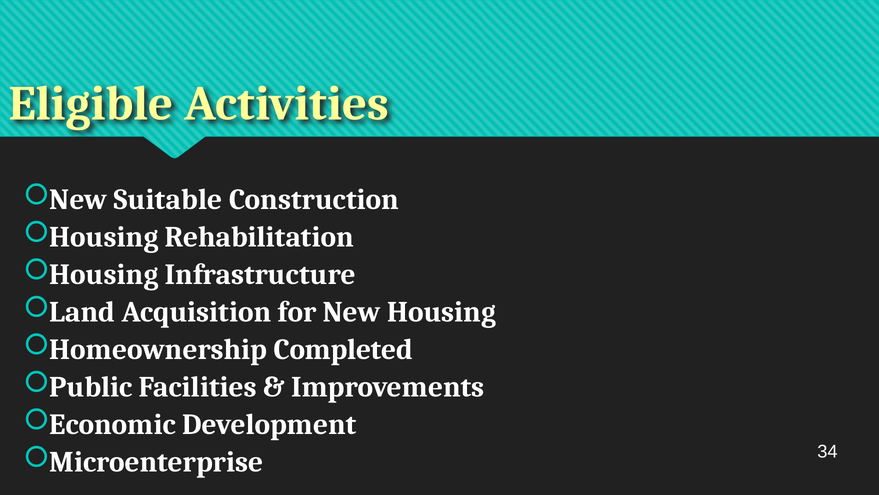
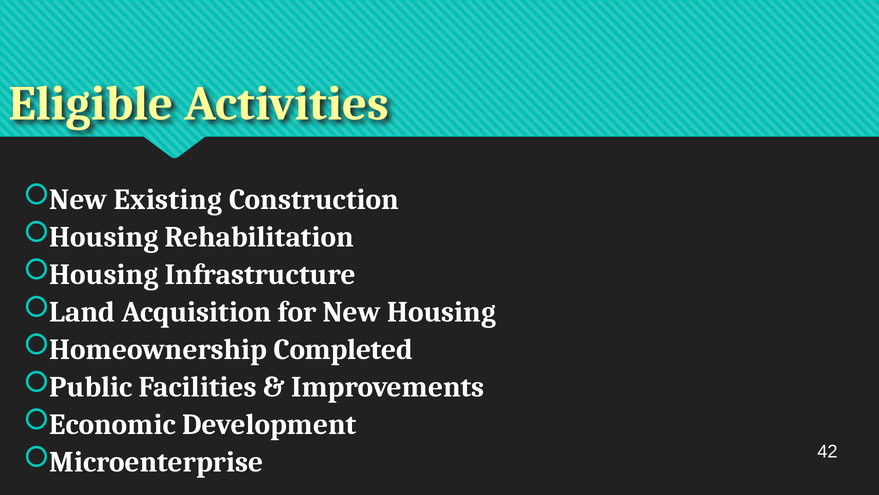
Suitable: Suitable -> Existing
34: 34 -> 42
